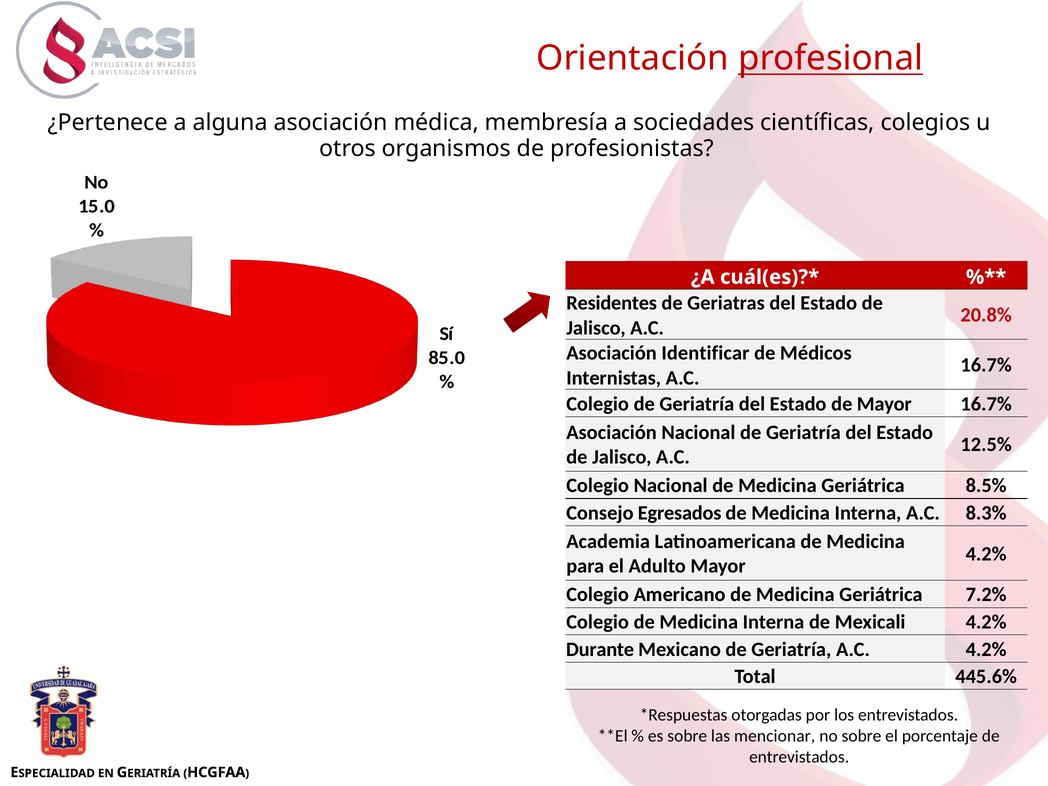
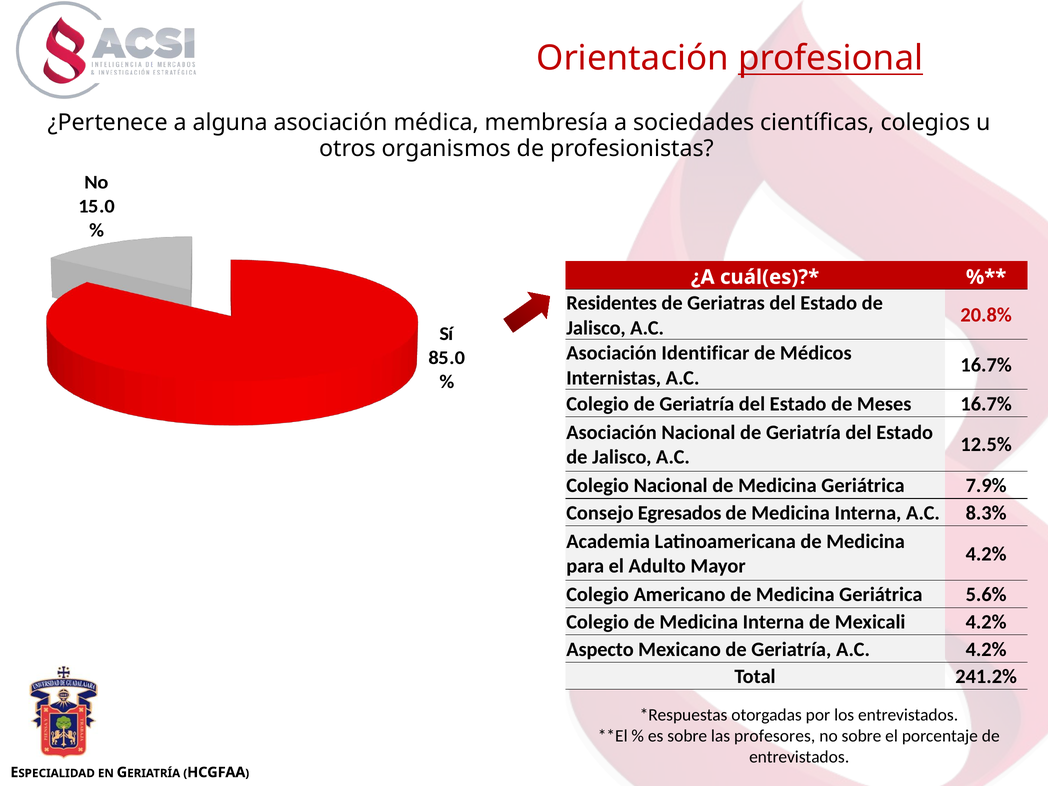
de Mayor: Mayor -> Meses
8.5%: 8.5% -> 7.9%
7.2%: 7.2% -> 5.6%
Durante: Durante -> Aspecto
445.6%: 445.6% -> 241.2%
mencionar: mencionar -> profesores
